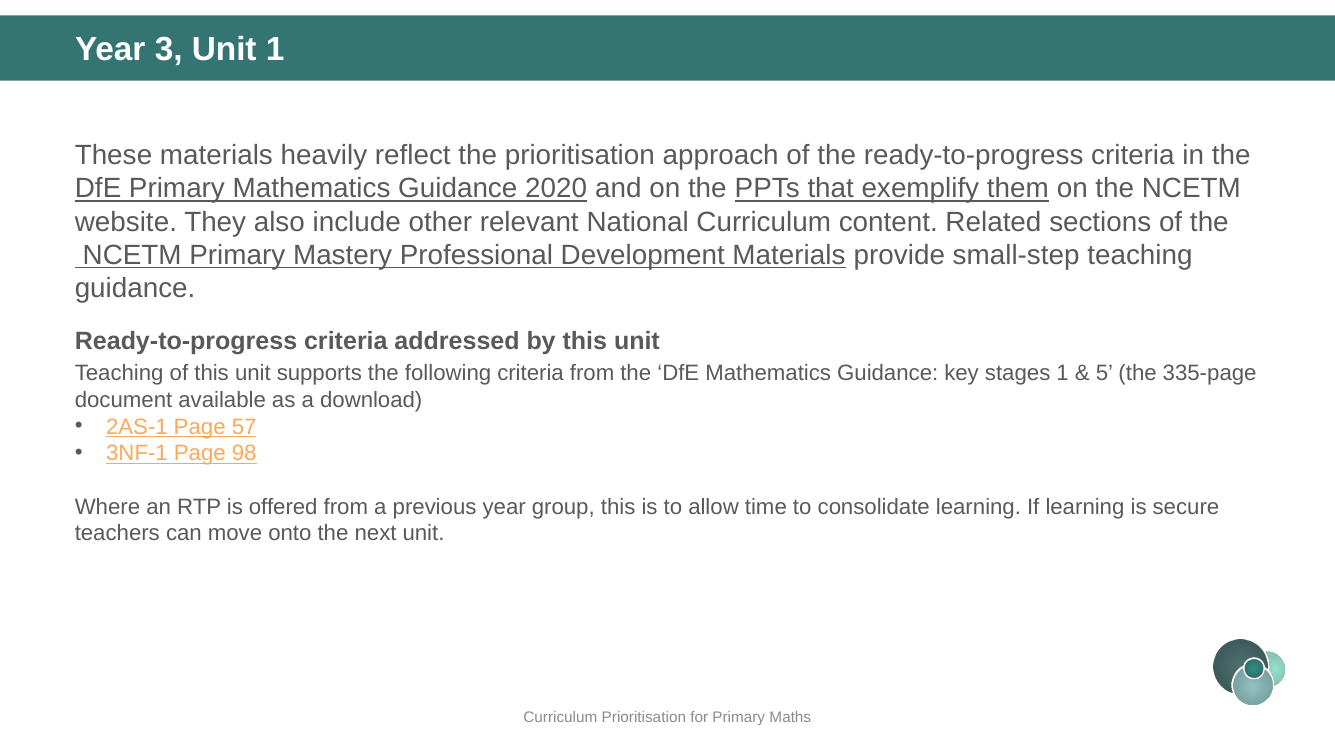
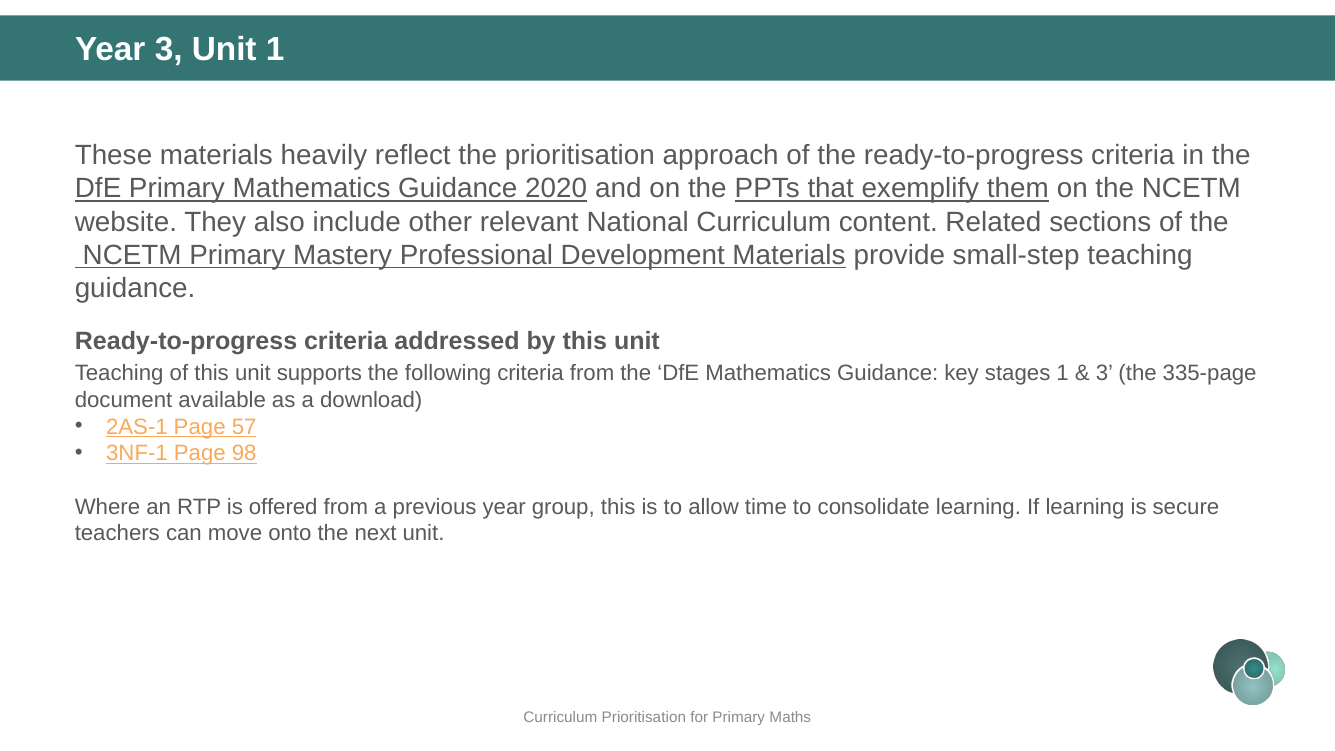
5 at (1105, 373): 5 -> 3
